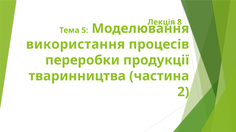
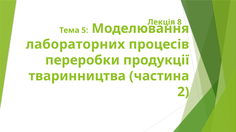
використання: використання -> лабораторних
